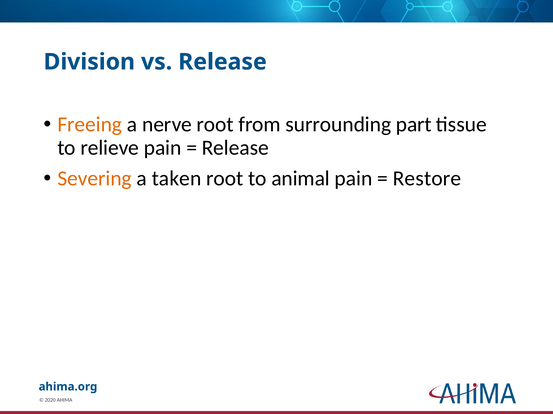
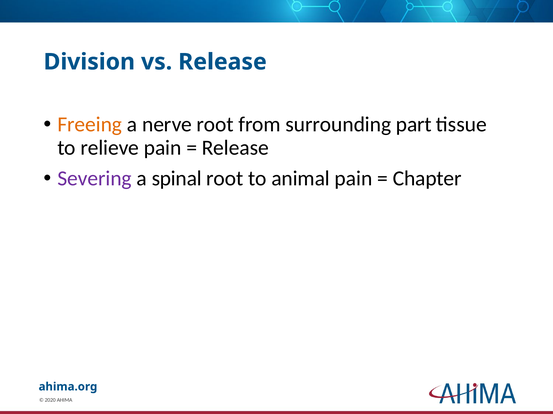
Severing colour: orange -> purple
taken: taken -> spinal
Restore: Restore -> Chapter
